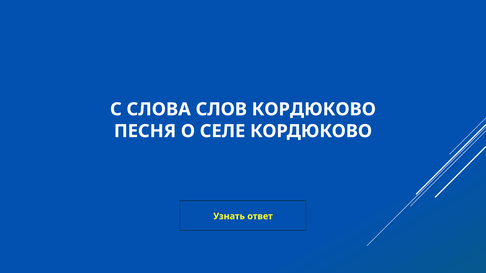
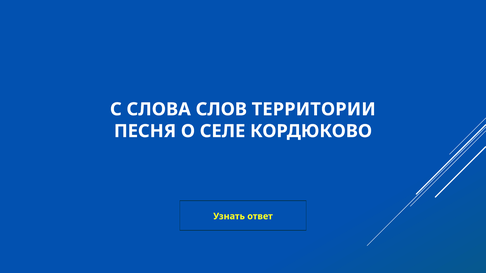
СЛОВ КОРДЮКОВО: КОРДЮКОВО -> ТЕРРИТОРИИ
